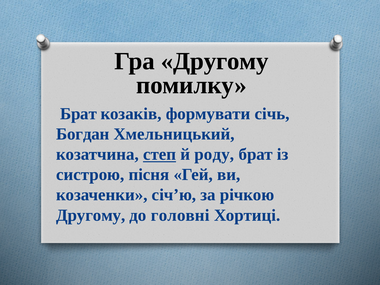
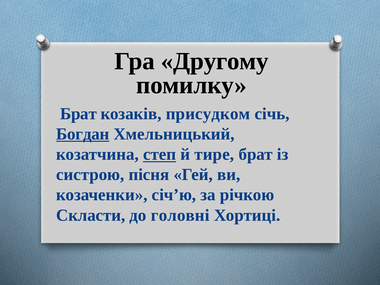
формувати: формувати -> присудком
Богдан underline: none -> present
роду: роду -> тире
Другому at (91, 215): Другому -> Скласти
